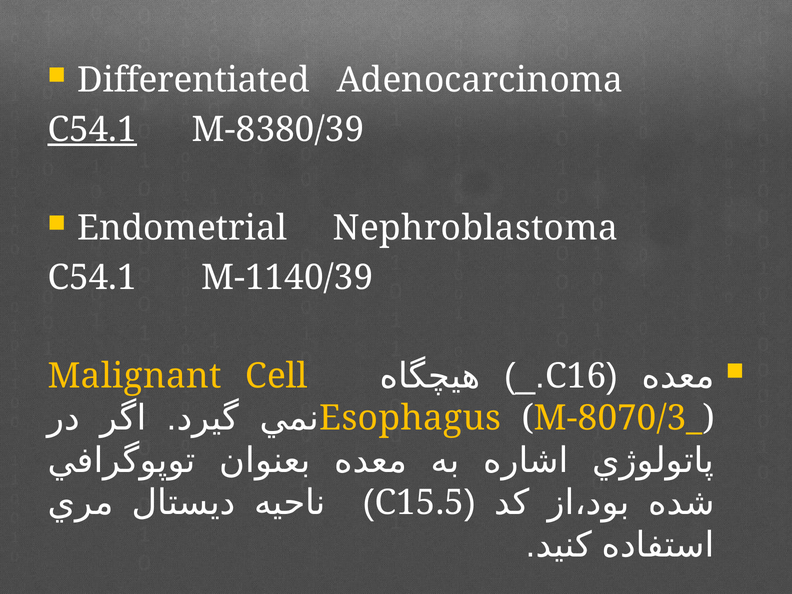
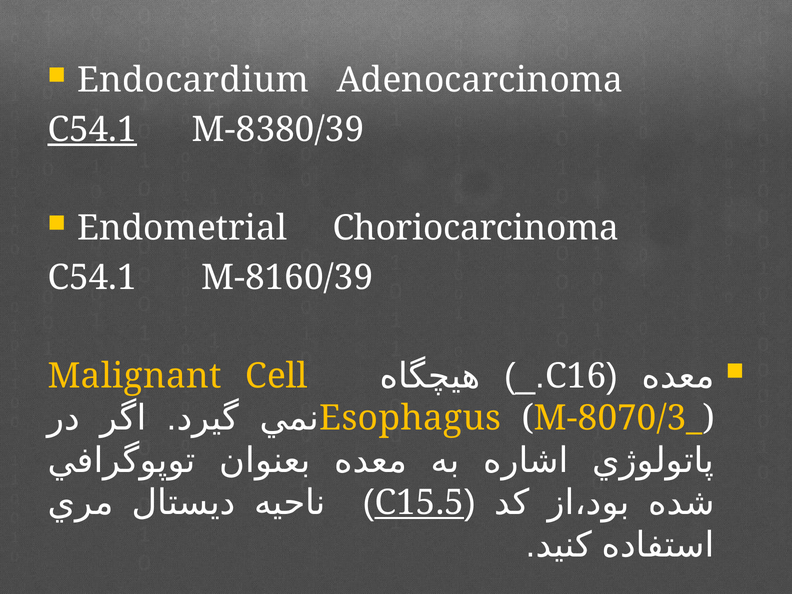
Differentiated: Differentiated -> Endocardium
Nephroblastoma: Nephroblastoma -> Choriocarcinoma
M-1140/39: M-1140/39 -> M-8160/39
C15.5 underline: none -> present
